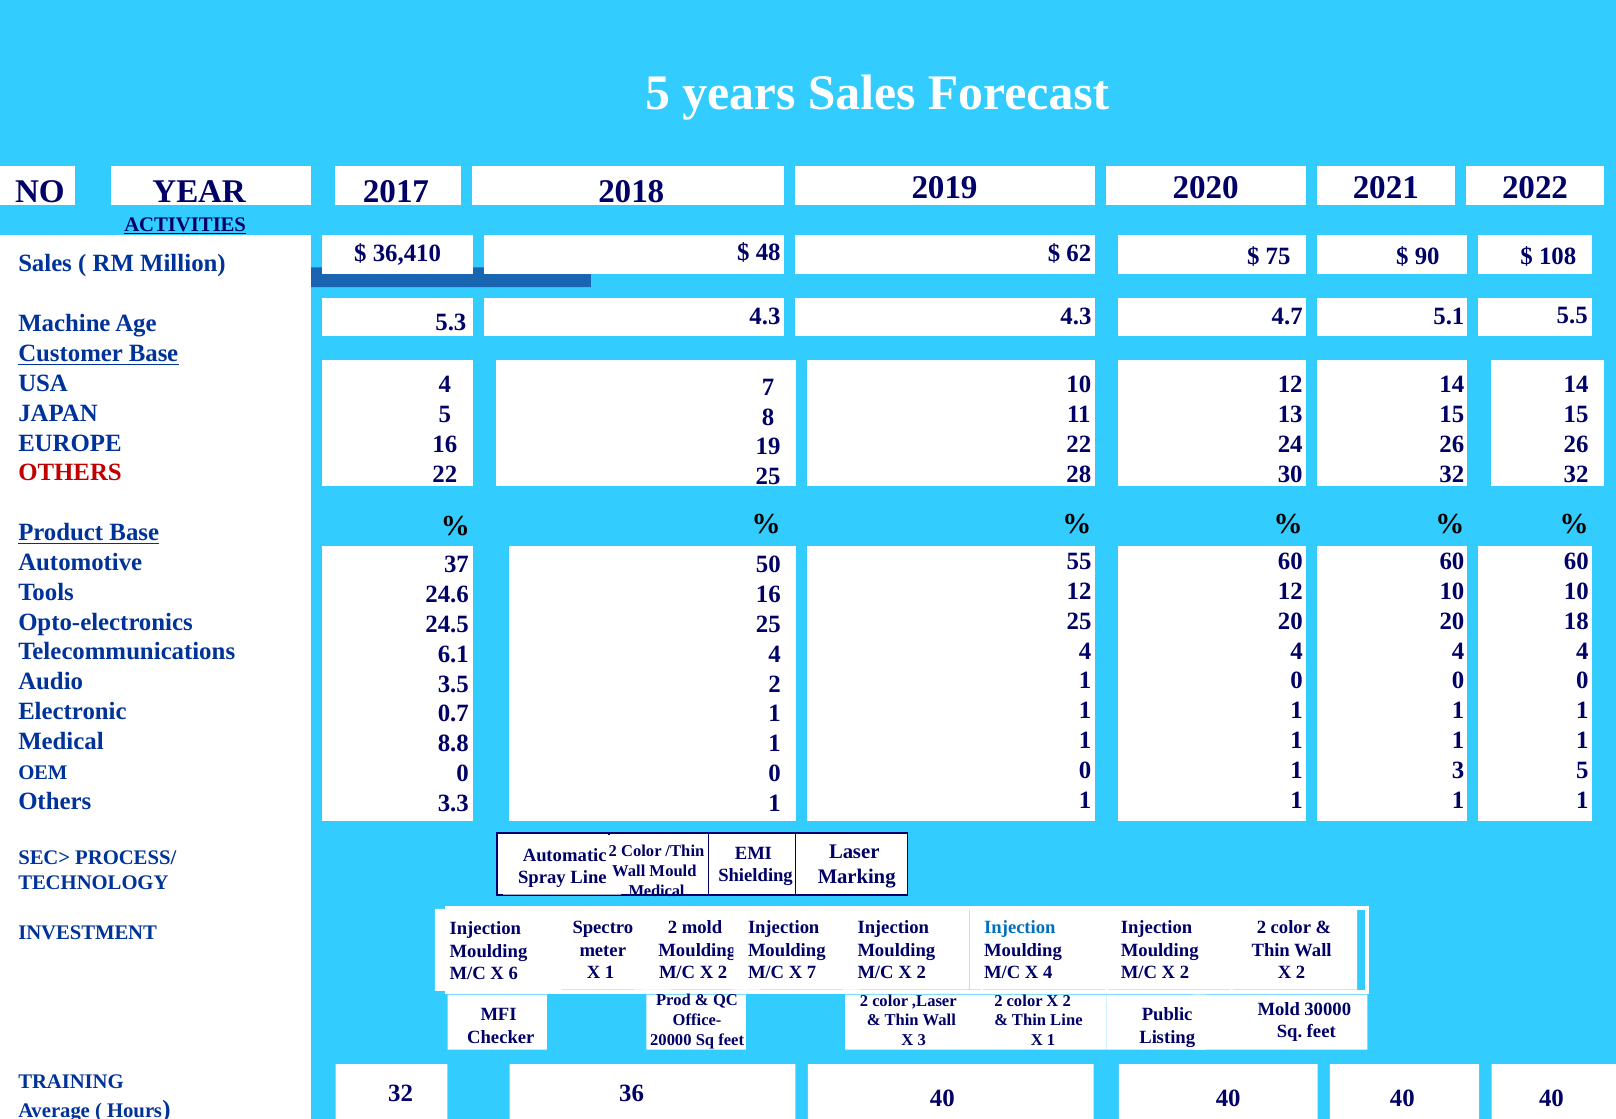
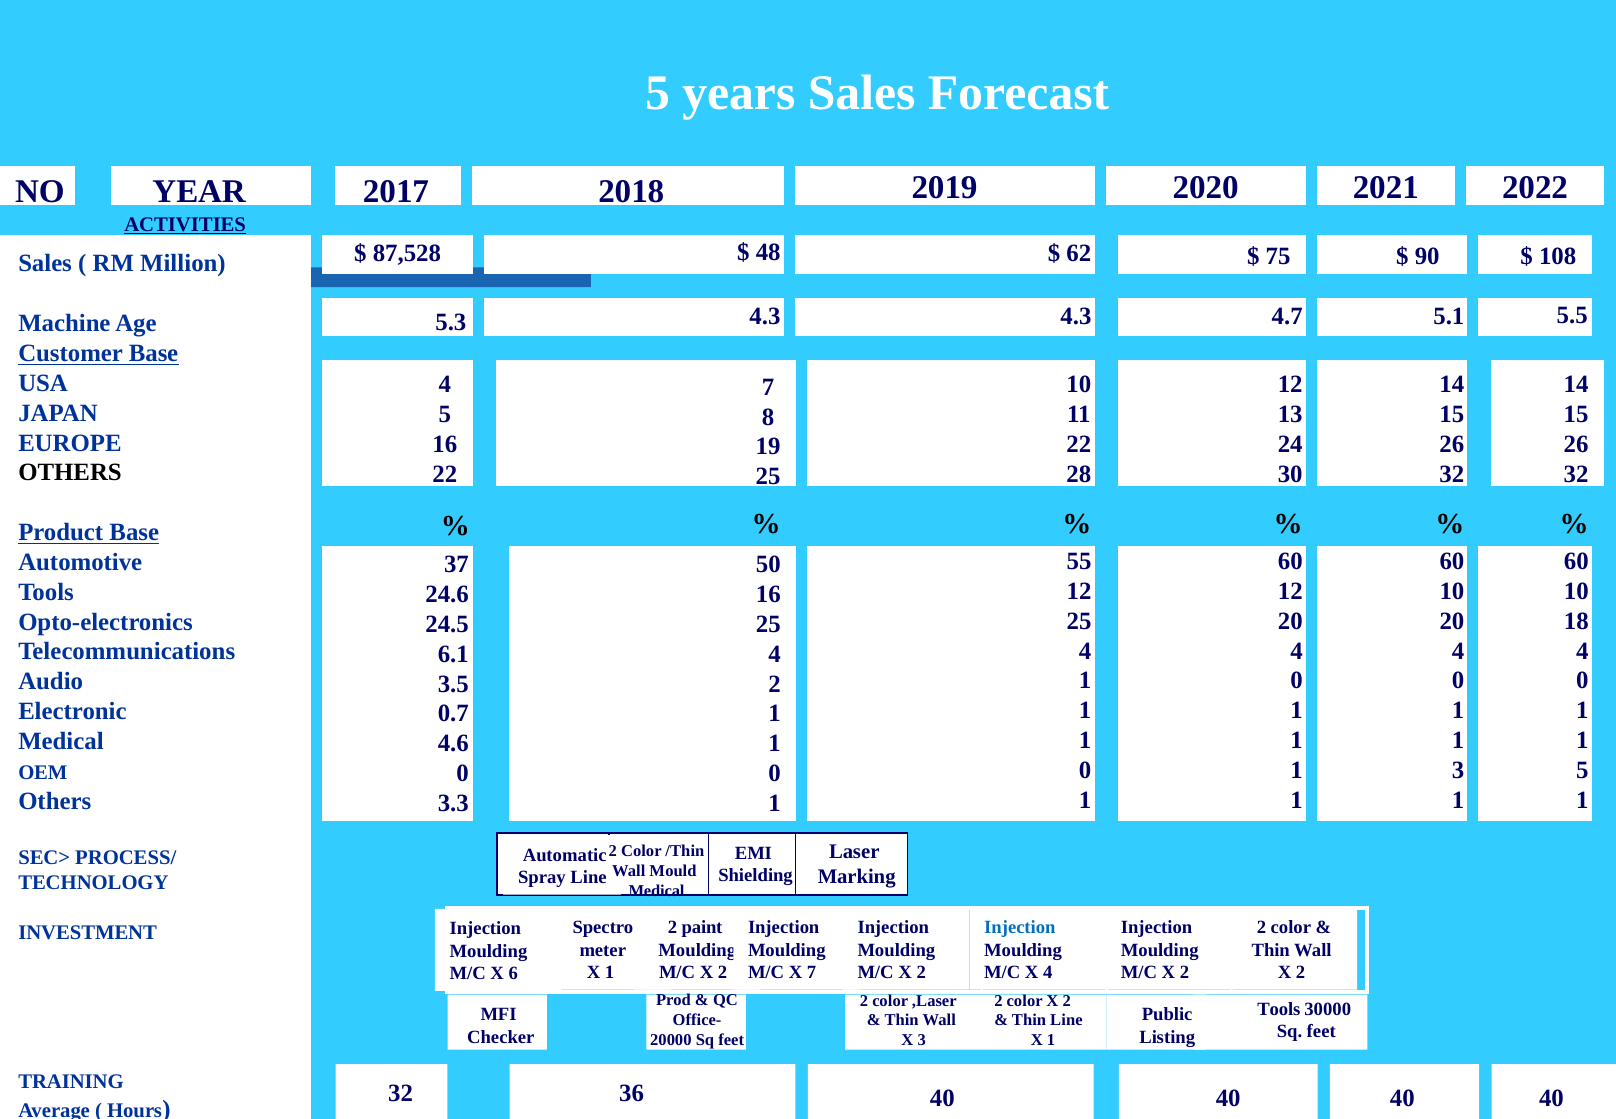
36,410: 36,410 -> 87,528
OTHERS at (70, 473) colour: red -> black
8.8: 8.8 -> 4.6
2 mold: mold -> paint
Mold at (1279, 1009): Mold -> Tools
